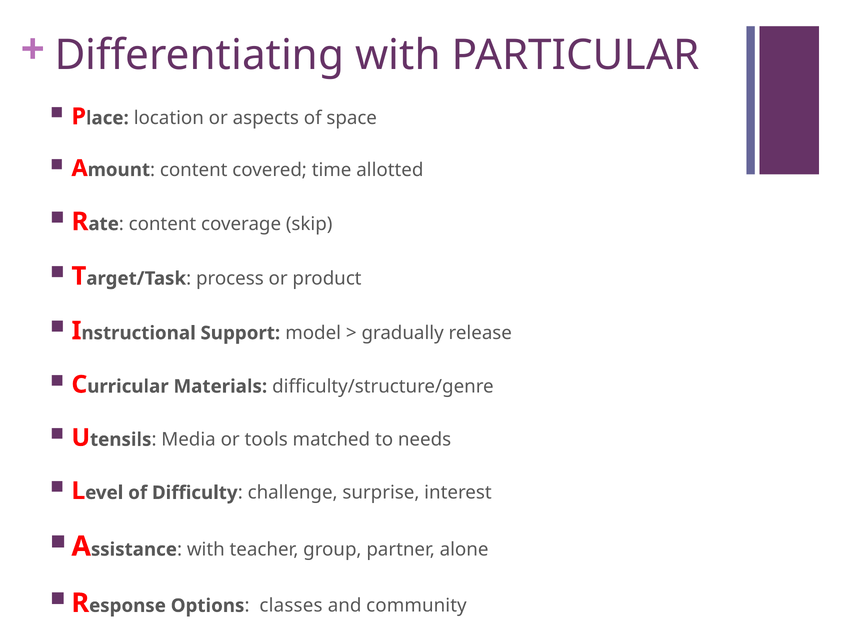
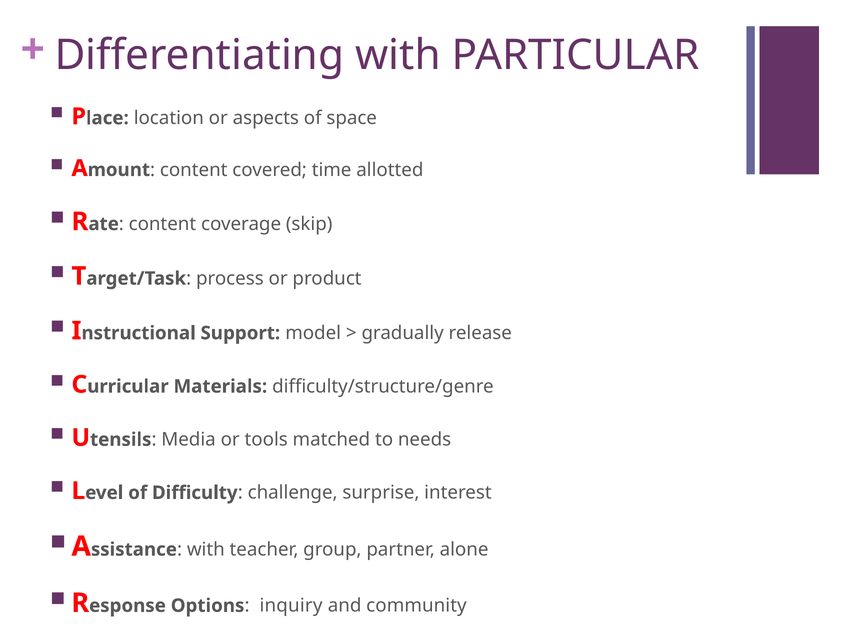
classes: classes -> inquiry
